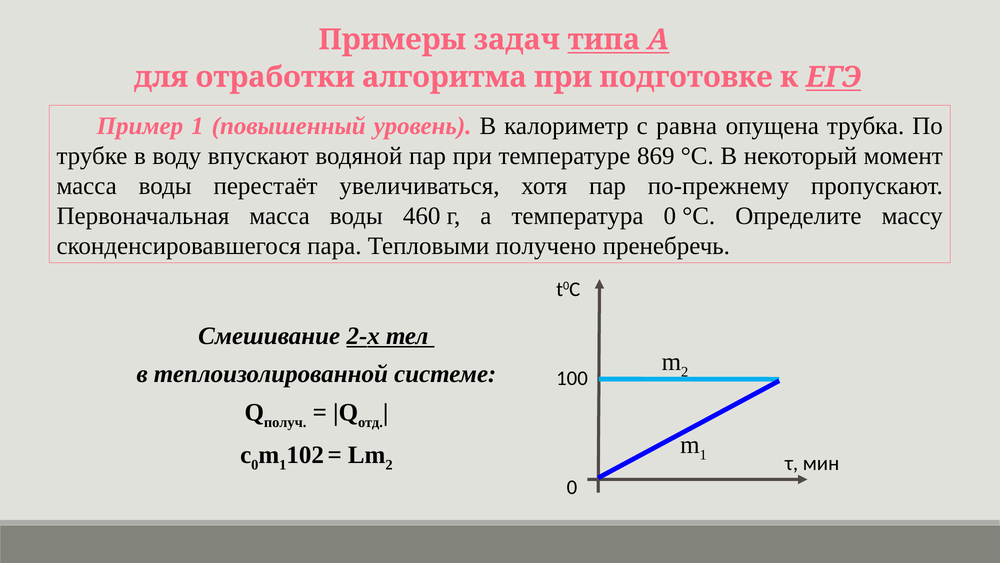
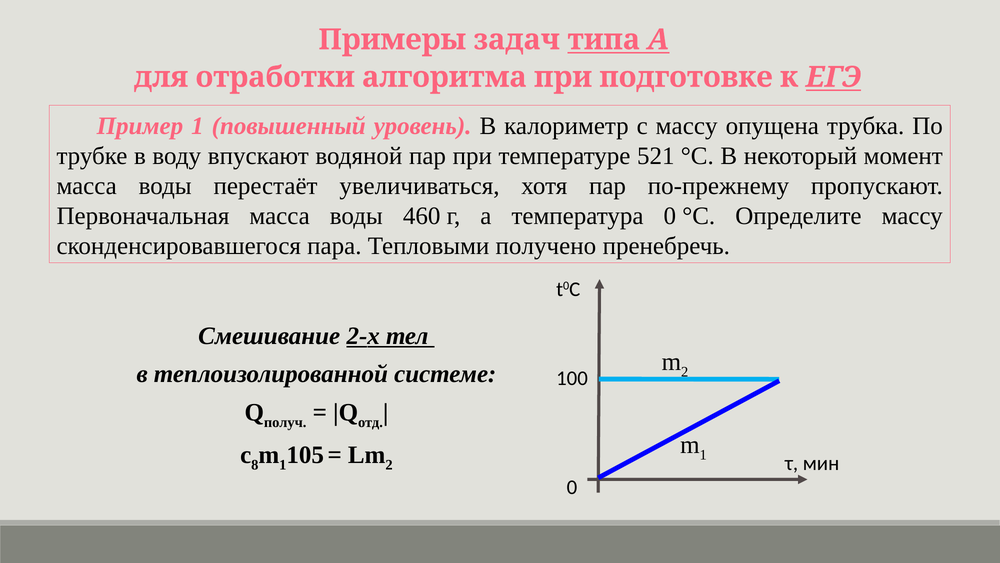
с равна: равна -> массу
869: 869 -> 521
с 0: 0 -> 8
102: 102 -> 105
